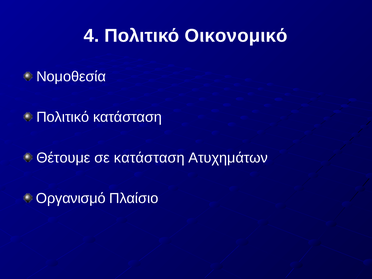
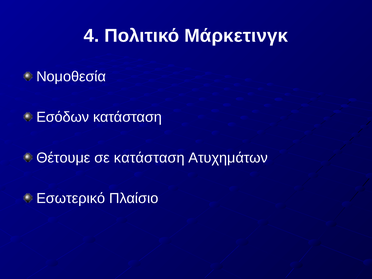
Οικονομικό: Οικονομικό -> Μάρκετινγκ
Πολιτικό at (63, 117): Πολιτικό -> Εσόδων
Οργανισμό: Οργανισμό -> Εσωτερικό
